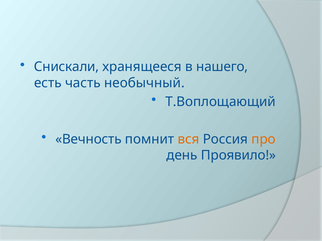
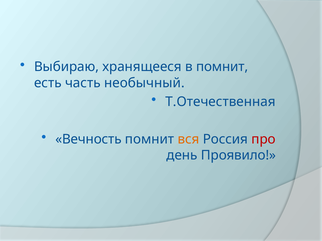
Снискали: Снискали -> Выбираю
в нашего: нашего -> помнит
Т.Воплощающий: Т.Воплощающий -> Т.Отечественная
про colour: orange -> red
